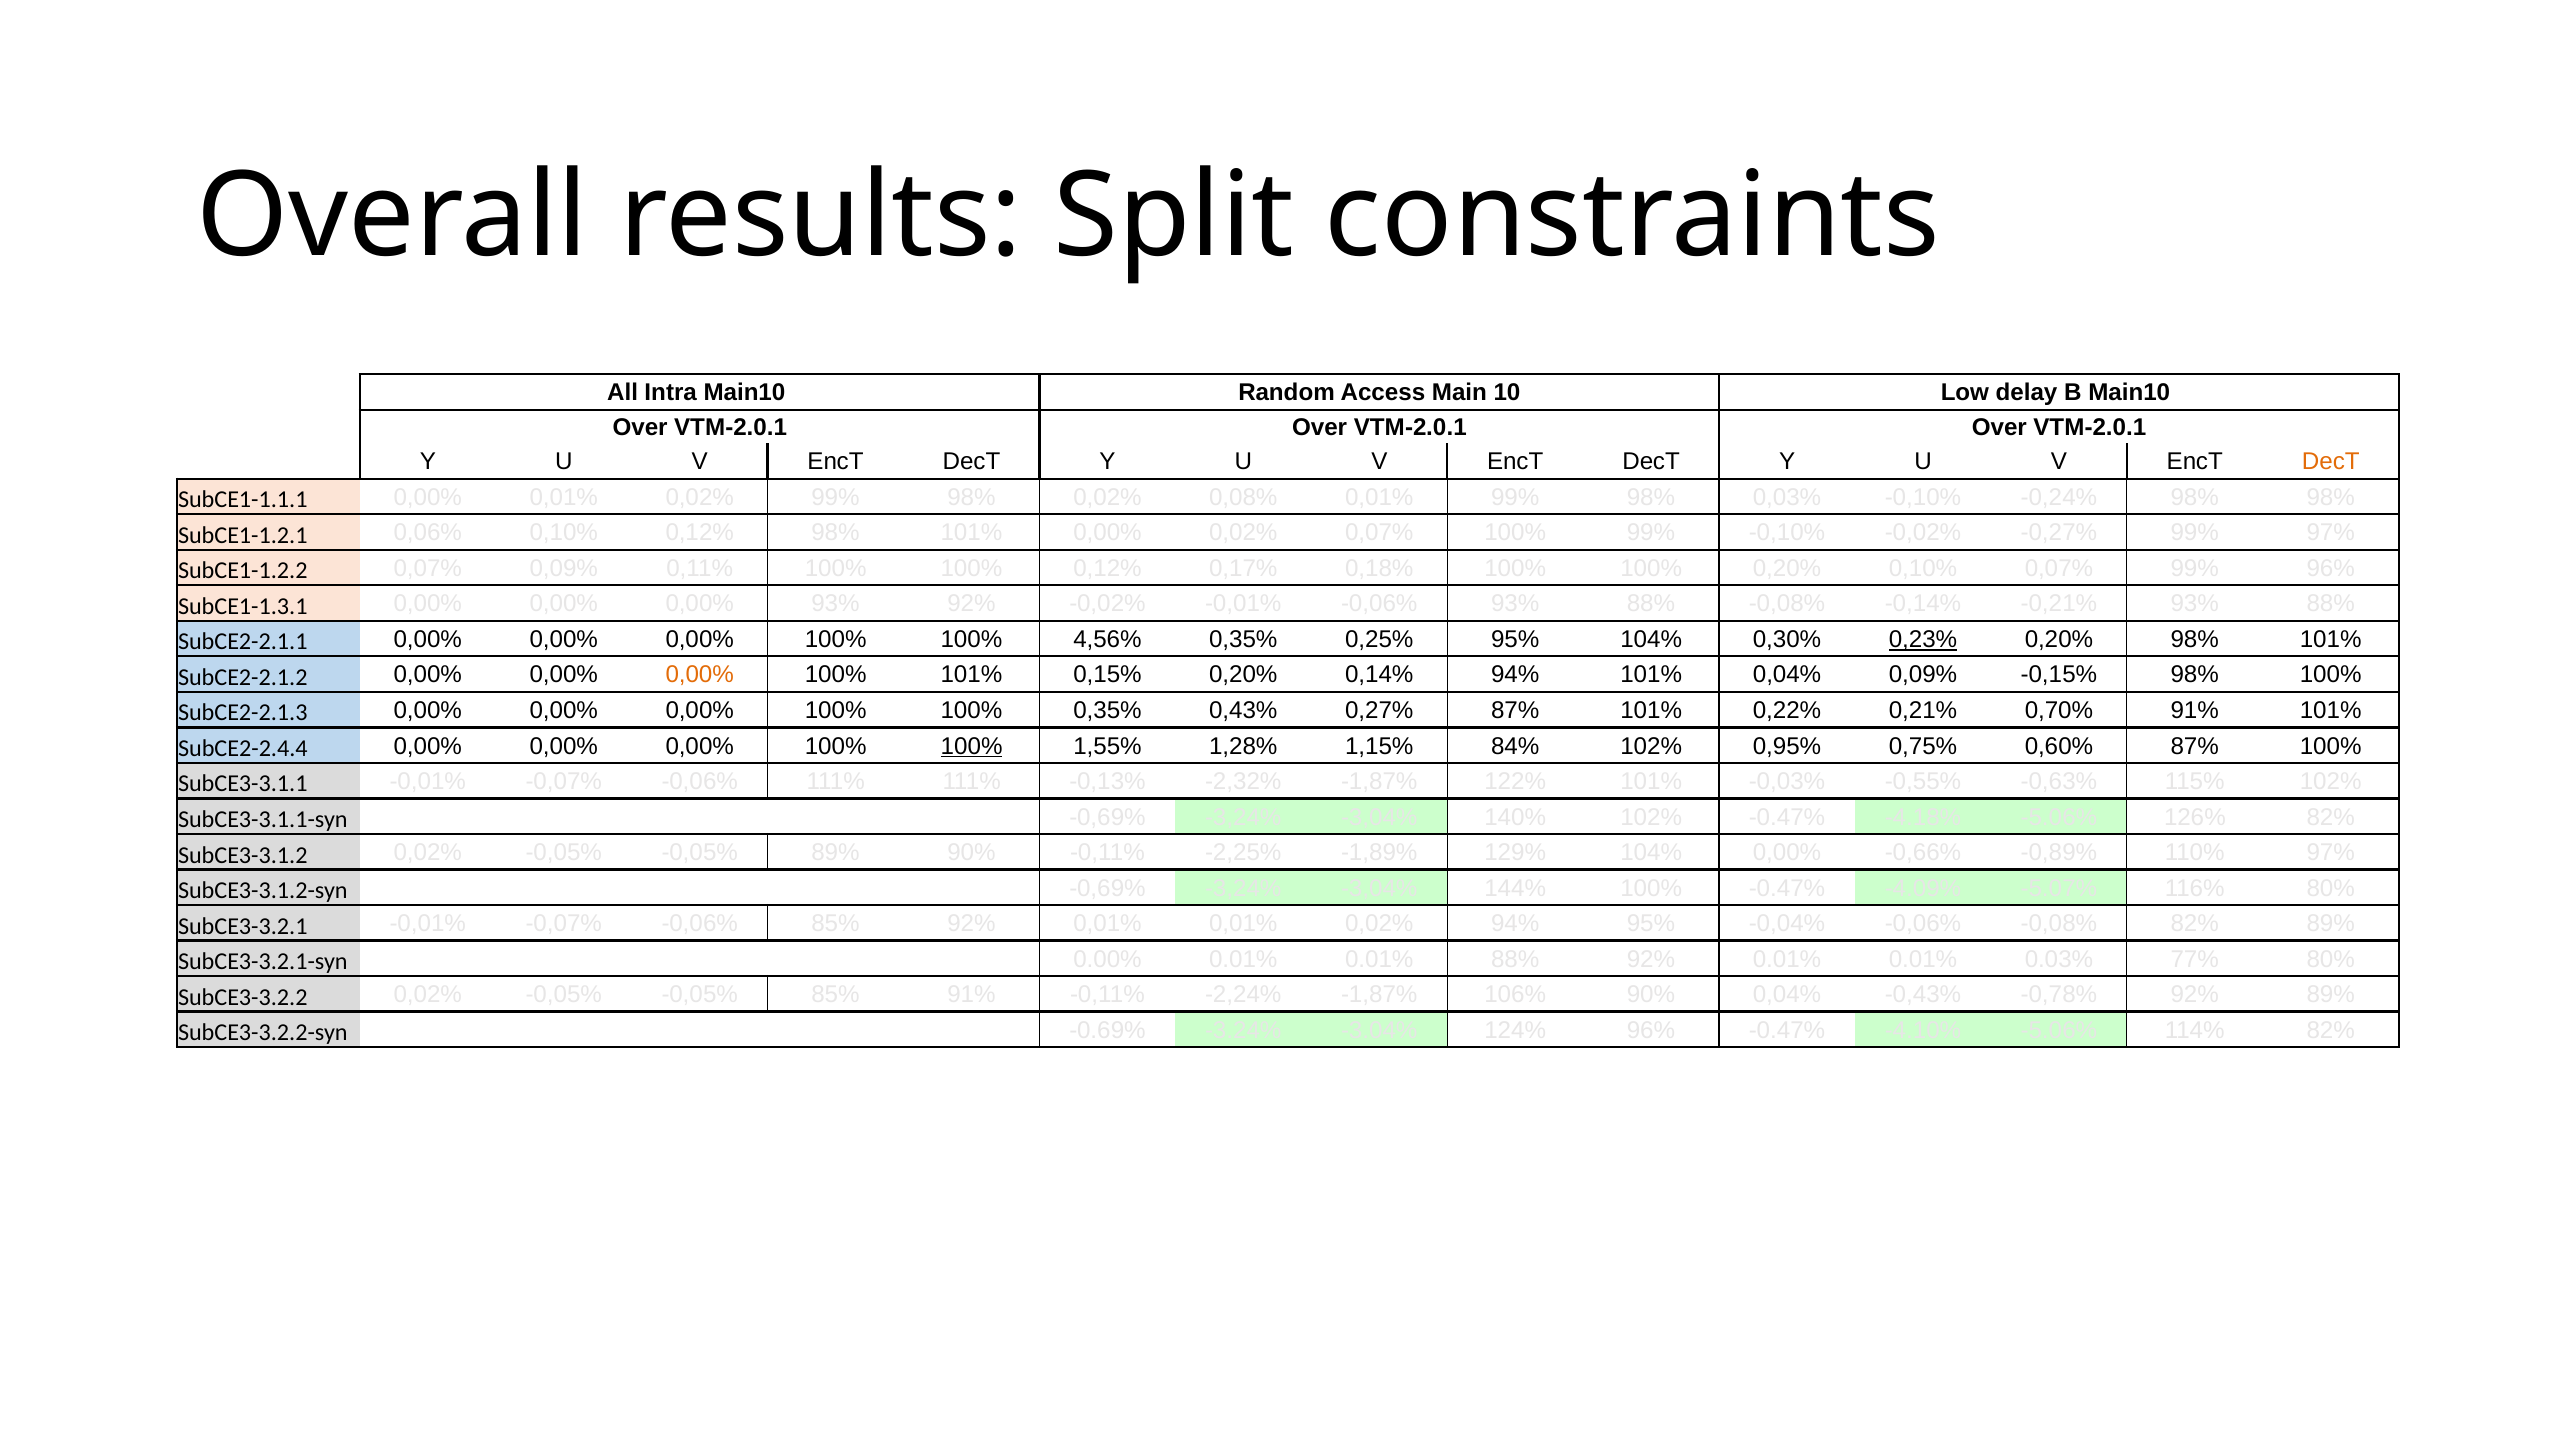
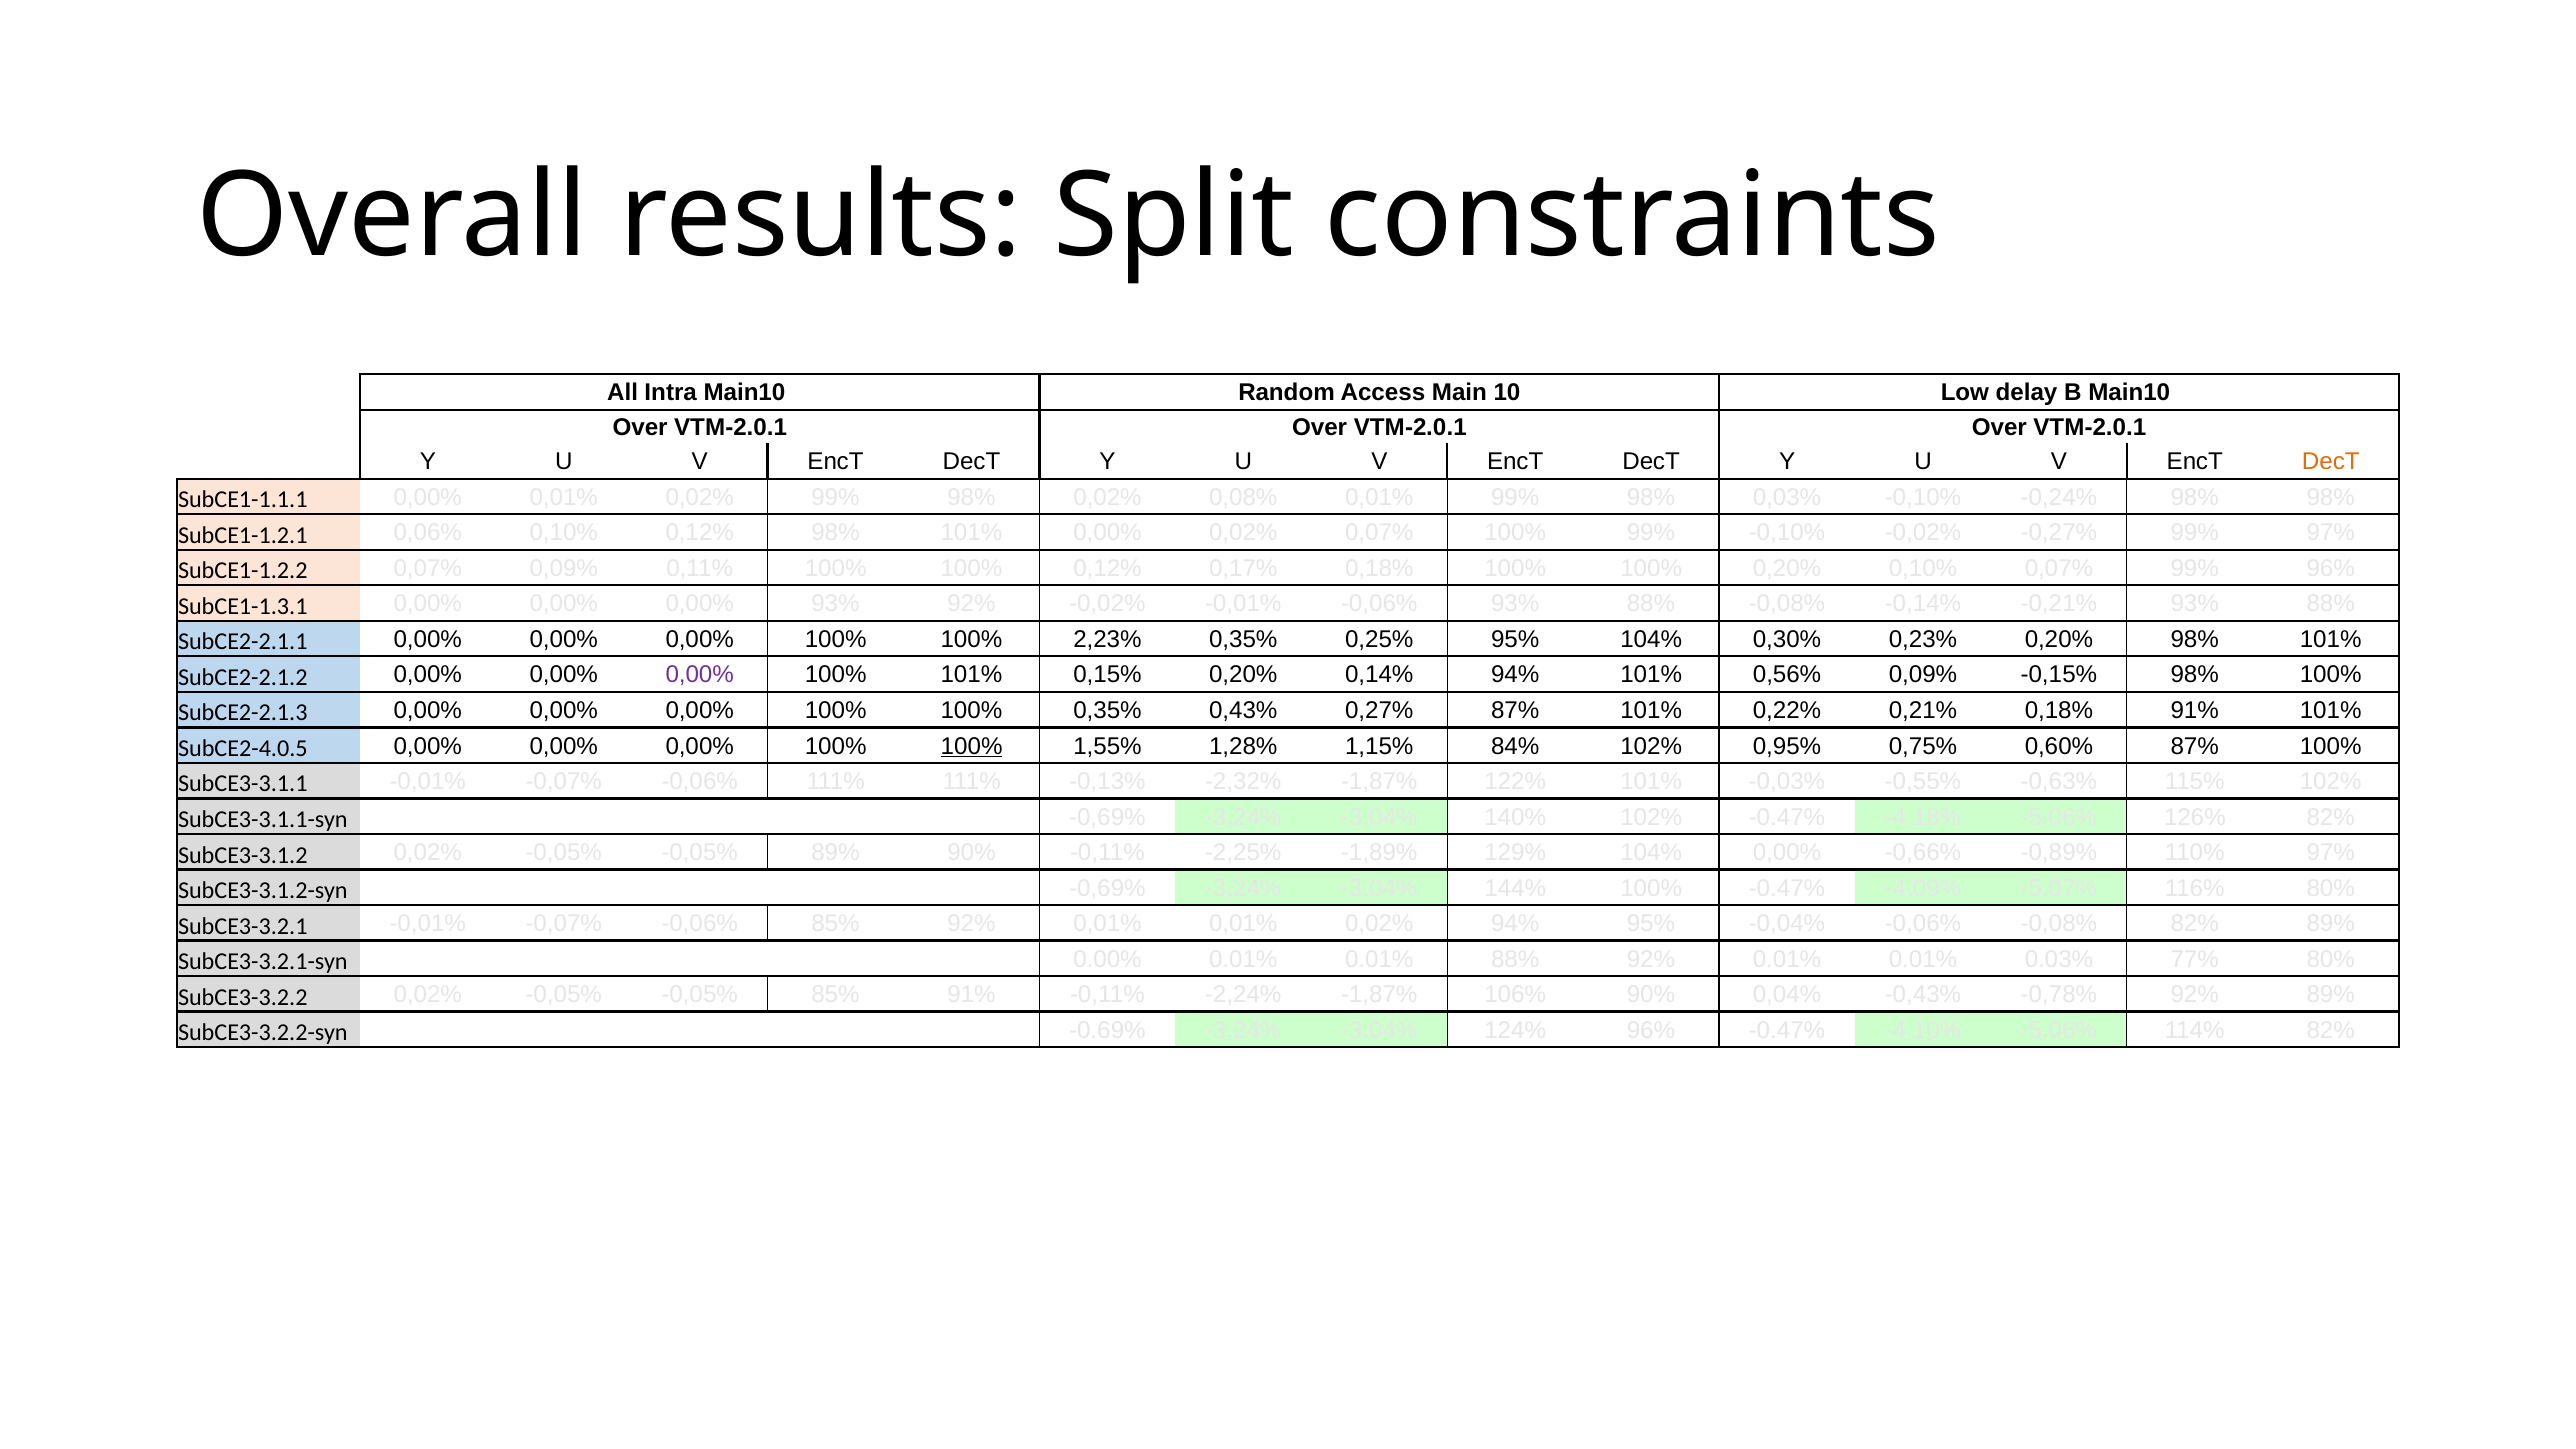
4,56%: 4,56% -> 2,23%
0,23% underline: present -> none
0,00% at (700, 675) colour: orange -> purple
101% 0,04%: 0,04% -> 0,56%
0,21% 0,70%: 0,70% -> 0,18%
SubCE2-2.4.4: SubCE2-2.4.4 -> SubCE2-4.0.5
